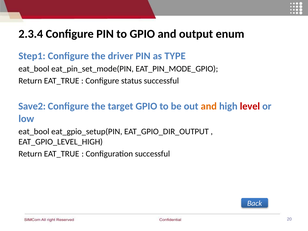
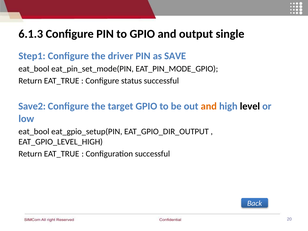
2.3.4: 2.3.4 -> 6.1.3
enum: enum -> single
TYPE: TYPE -> SAVE
level colour: red -> black
